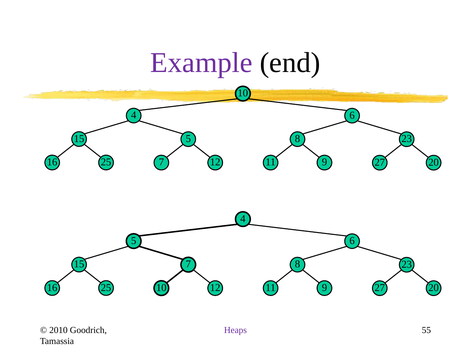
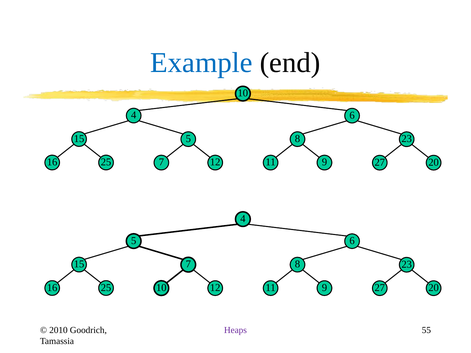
Example colour: purple -> blue
